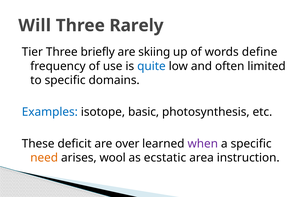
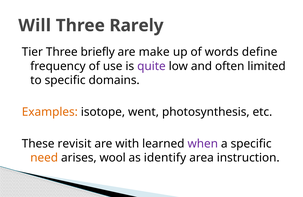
skiing: skiing -> make
quite colour: blue -> purple
Examples colour: blue -> orange
basic: basic -> went
deficit: deficit -> revisit
over: over -> with
ecstatic: ecstatic -> identify
